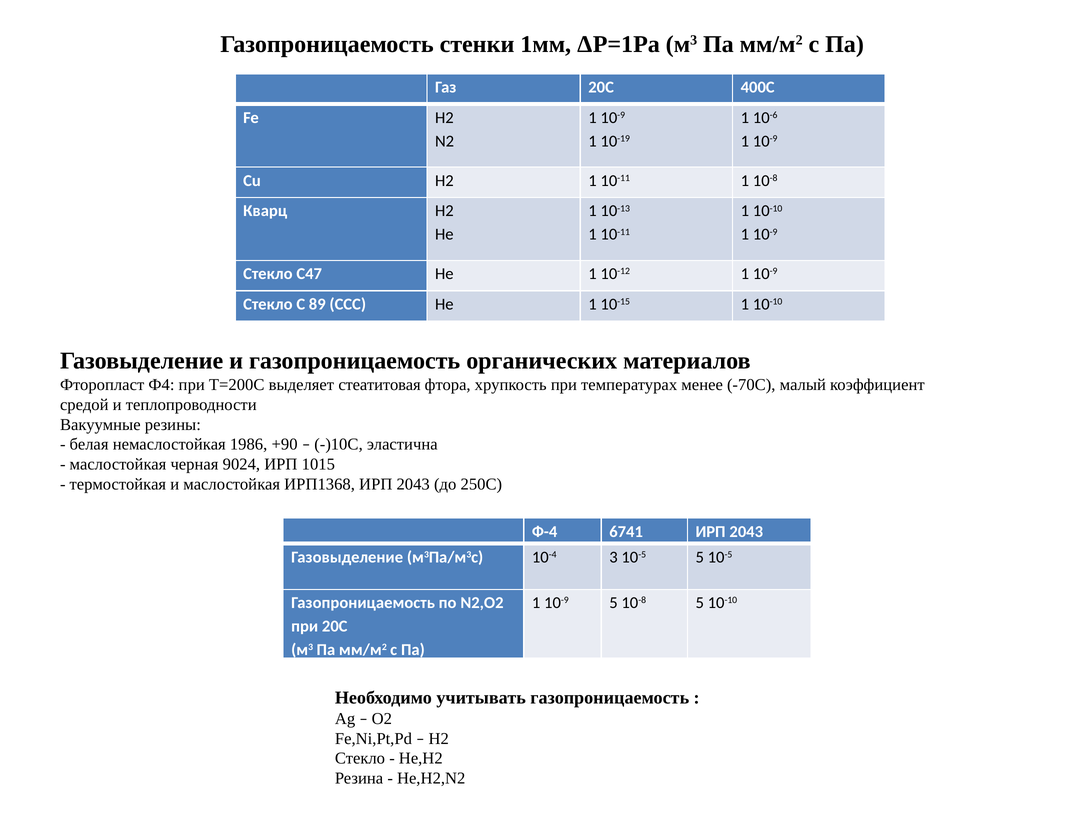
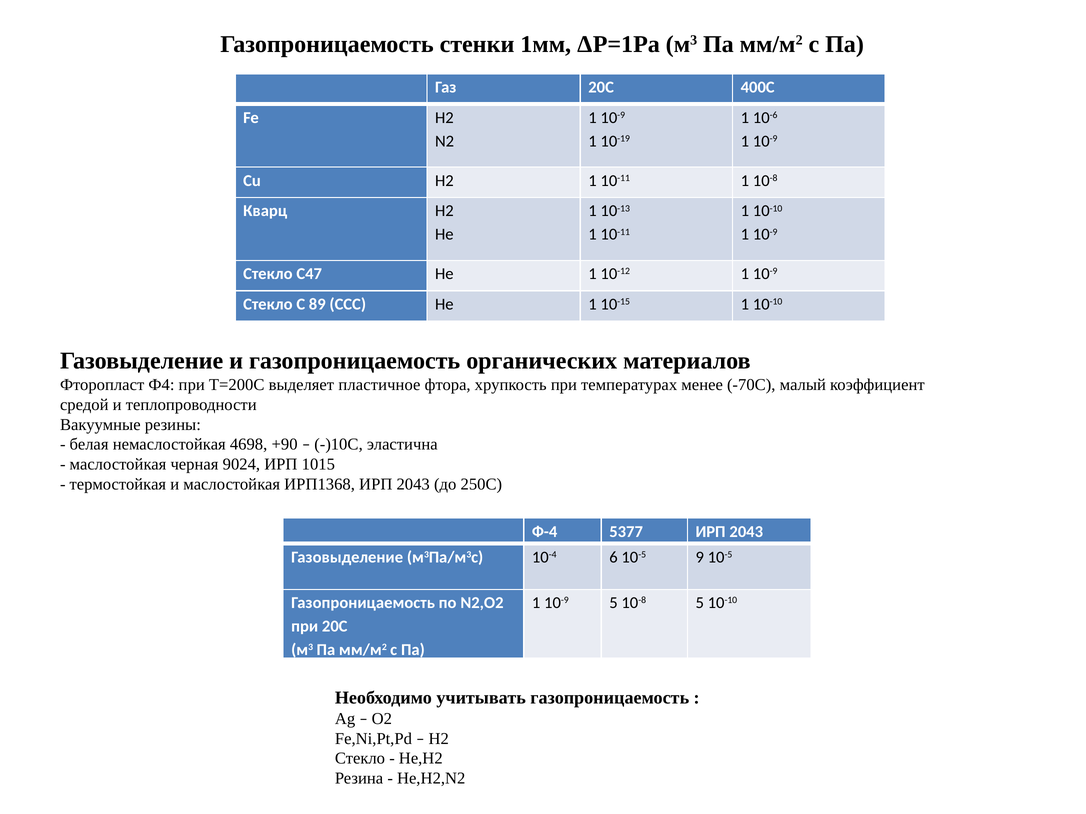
стеатитовая: стеатитовая -> пластичное
1986: 1986 -> 4698
6741: 6741 -> 5377
3: 3 -> 6
10-5 5: 5 -> 9
